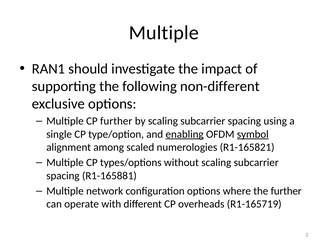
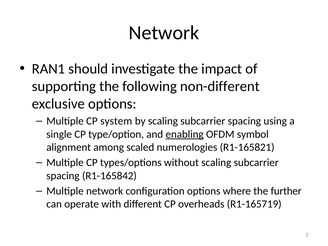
Multiple at (164, 33): Multiple -> Network
CP further: further -> system
symbol underline: present -> none
R1-165881: R1-165881 -> R1-165842
